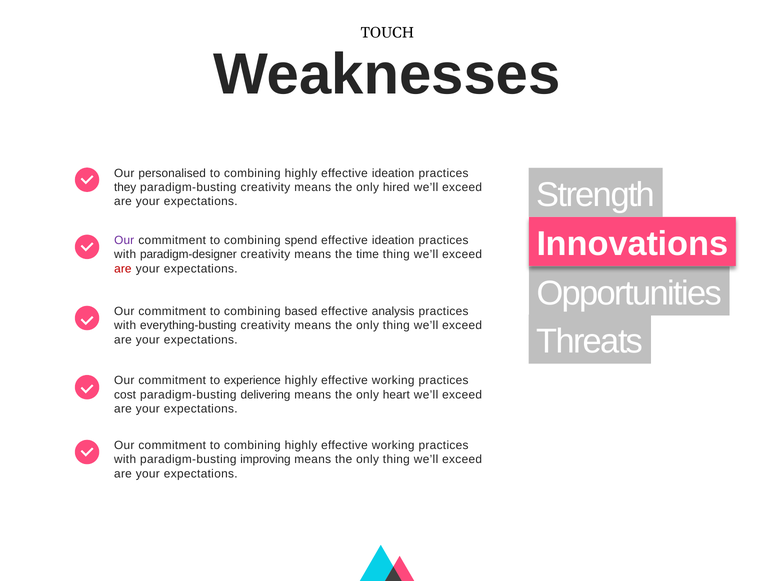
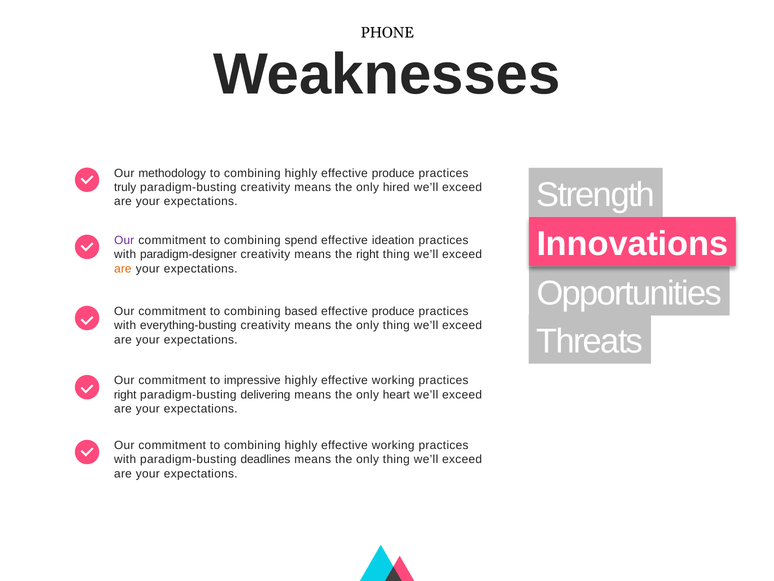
TOUCH: TOUCH -> PHONE
personalised: personalised -> methodology
highly effective ideation: ideation -> produce
they: they -> truly
the time: time -> right
are at (123, 268) colour: red -> orange
analysis at (393, 311): analysis -> produce
experience: experience -> impressive
cost at (125, 394): cost -> right
improving: improving -> deadlines
